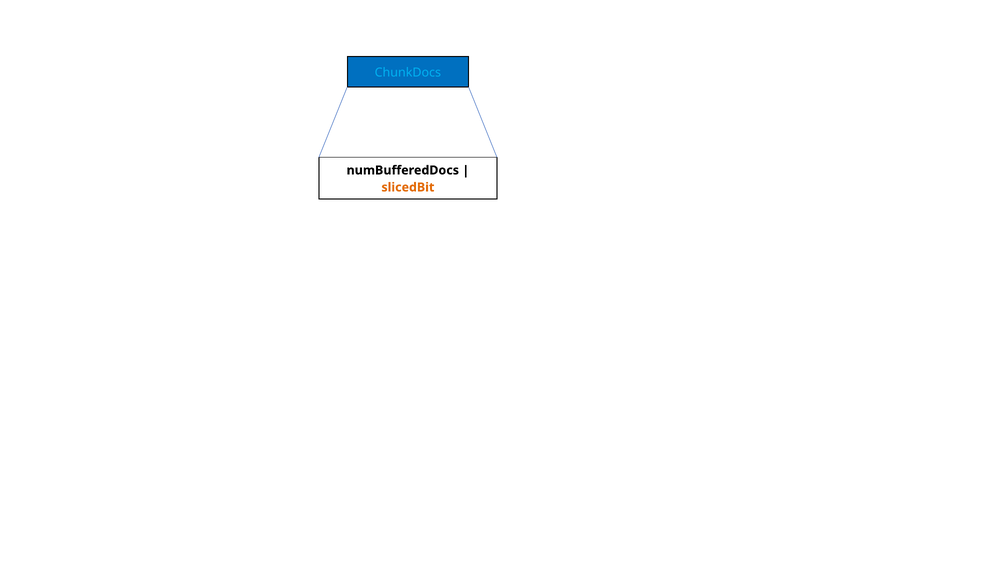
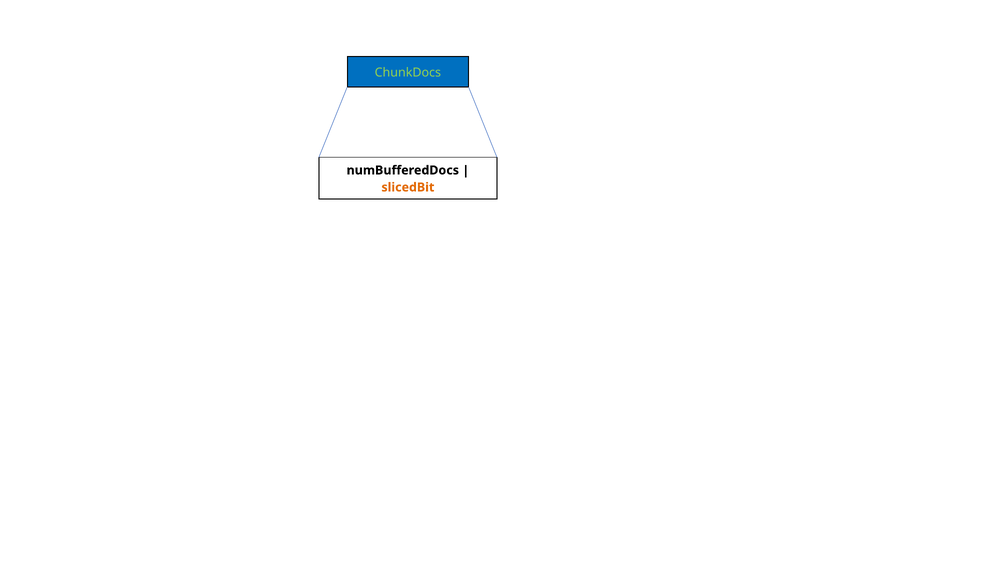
ChunkDocs colour: light blue -> light green
